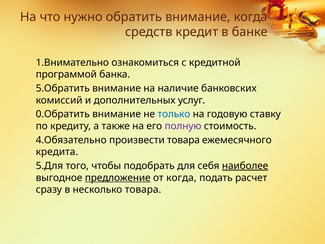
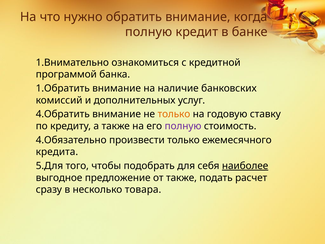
средств at (149, 32): средств -> полную
5.Обратить: 5.Обратить -> 1.Обратить
0.Обратить: 0.Обратить -> 4.Обратить
только at (174, 114) colour: blue -> orange
произвести товара: товара -> только
предложение underline: present -> none
от когда: когда -> также
